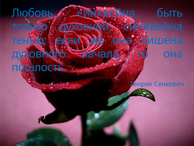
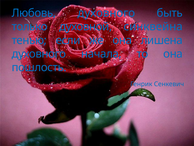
Любовь синквейна: синквейна -> духовного
